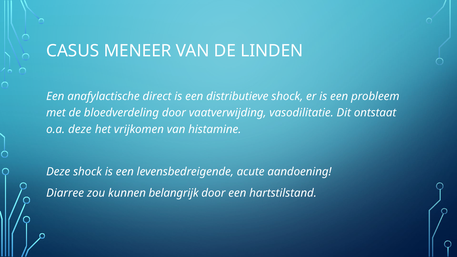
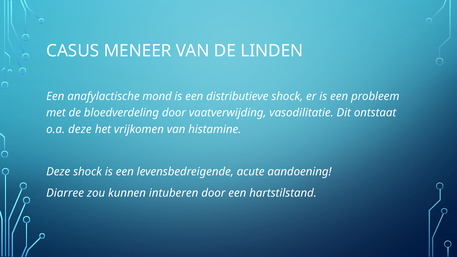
direct: direct -> mond
belangrijk: belangrijk -> intuberen
